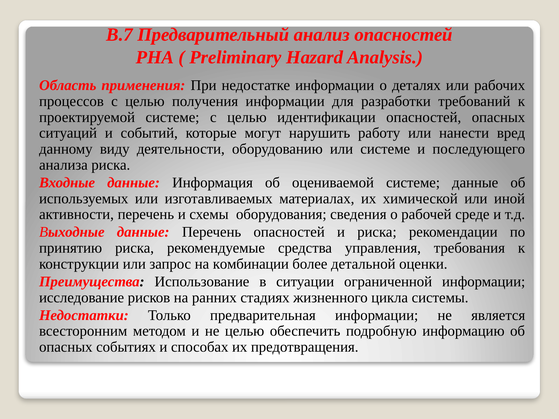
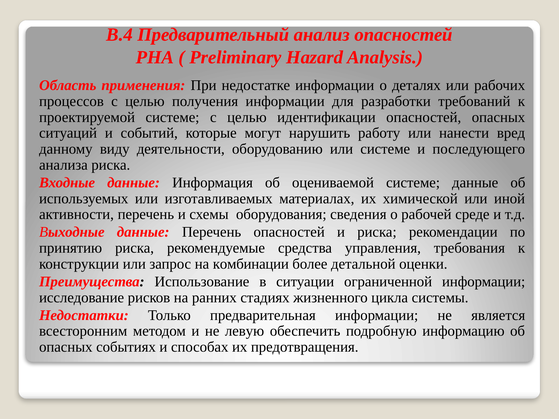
B.7: B.7 -> B.4
не целью: целью -> левую
